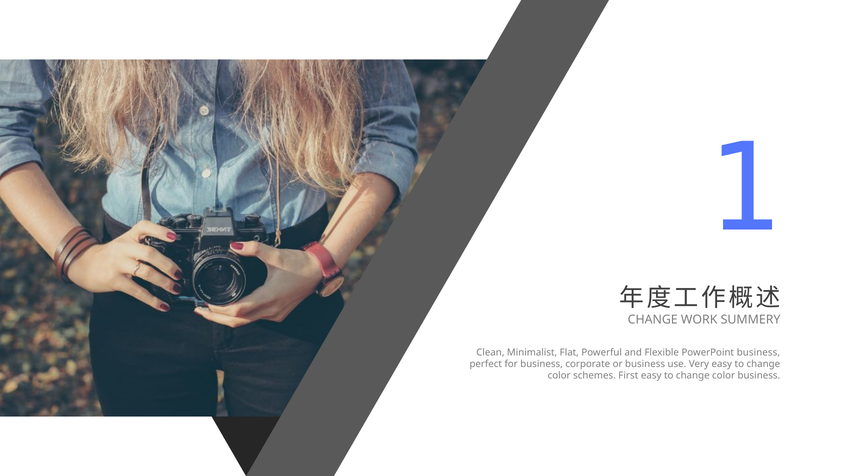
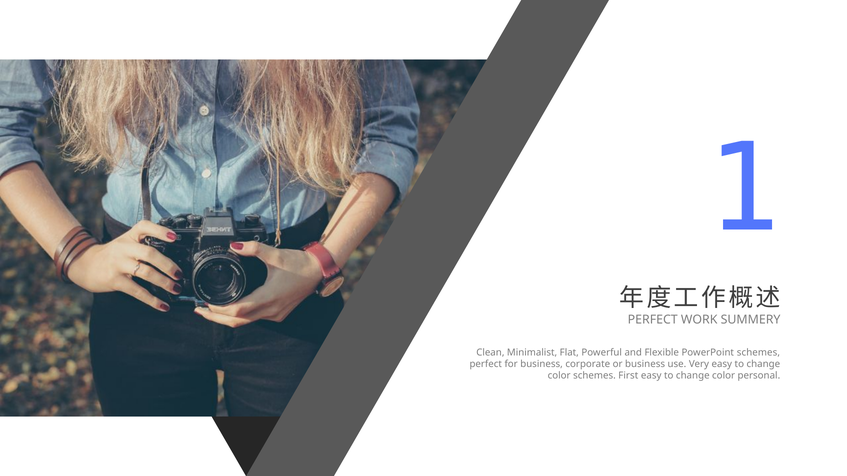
CHANGE at (653, 320): CHANGE -> PERFECT
PowerPoint business: business -> schemes
color business: business -> personal
